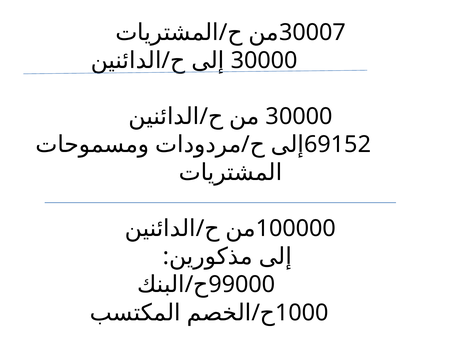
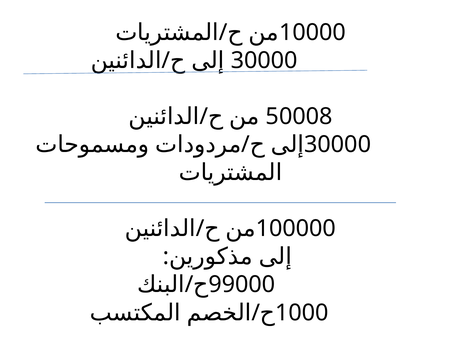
30007: 30007 -> 10000
30000 at (299, 116): 30000 -> 50008
69152 at (338, 145): 69152 -> 30000
